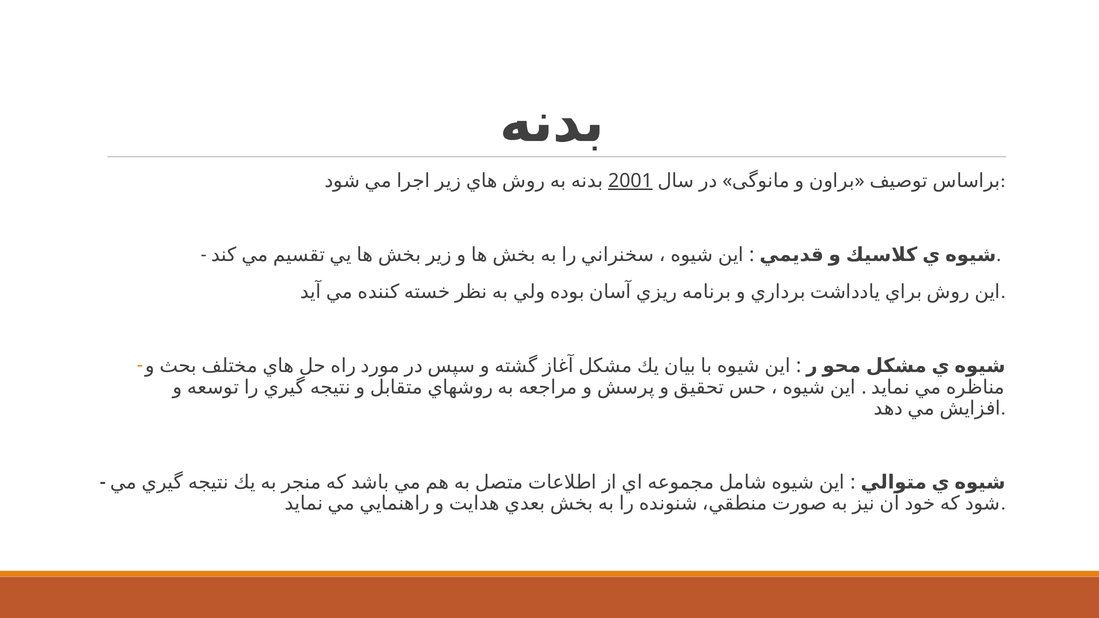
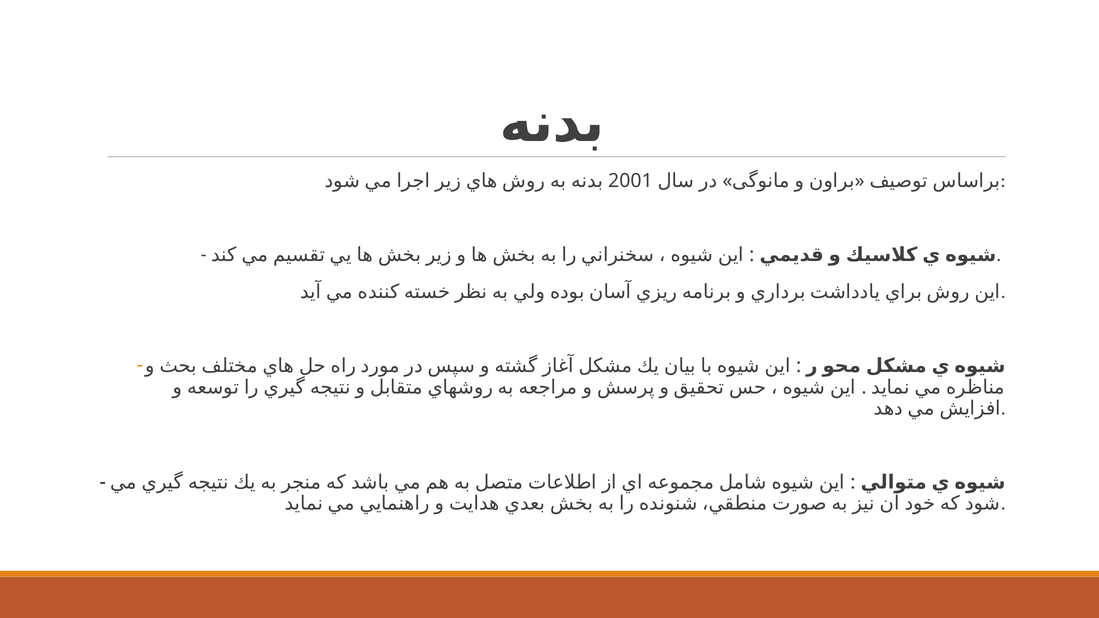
2001 underline: present -> none
